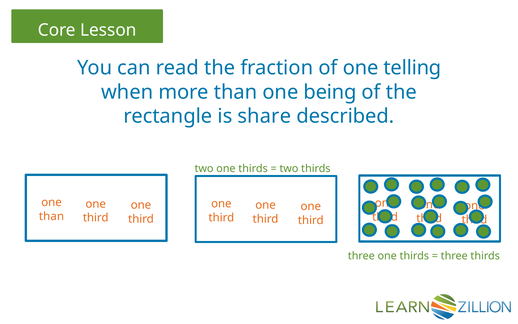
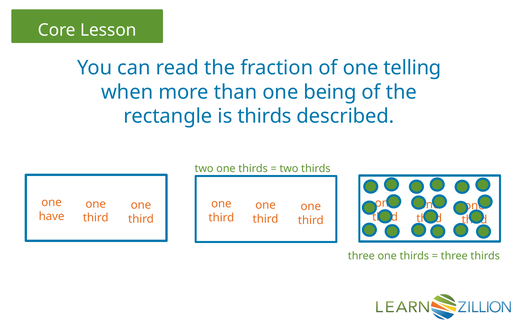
is share: share -> thirds
than at (51, 216): than -> have
